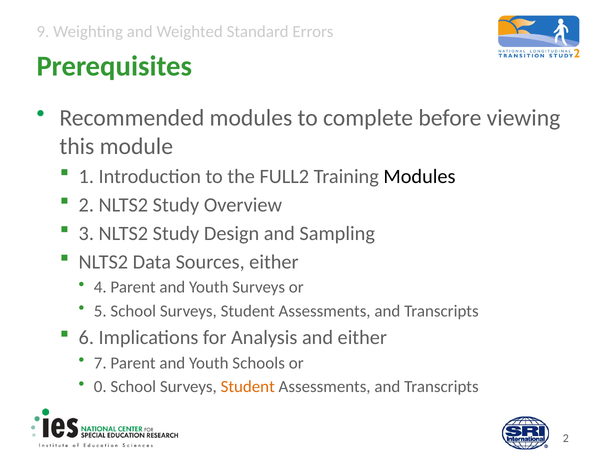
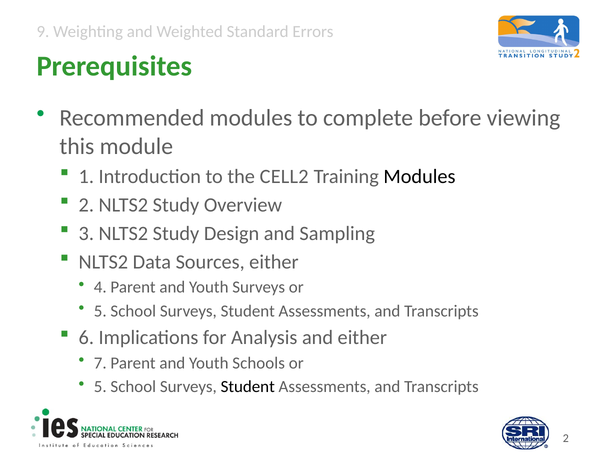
FULL2: FULL2 -> CELL2
0 at (100, 387): 0 -> 5
Student at (248, 387) colour: orange -> black
